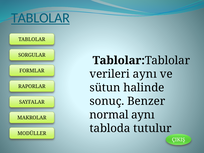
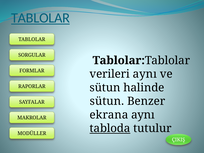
sonuç at (107, 101): sonuç -> sütun
normal: normal -> ekrana
tabloda underline: none -> present
